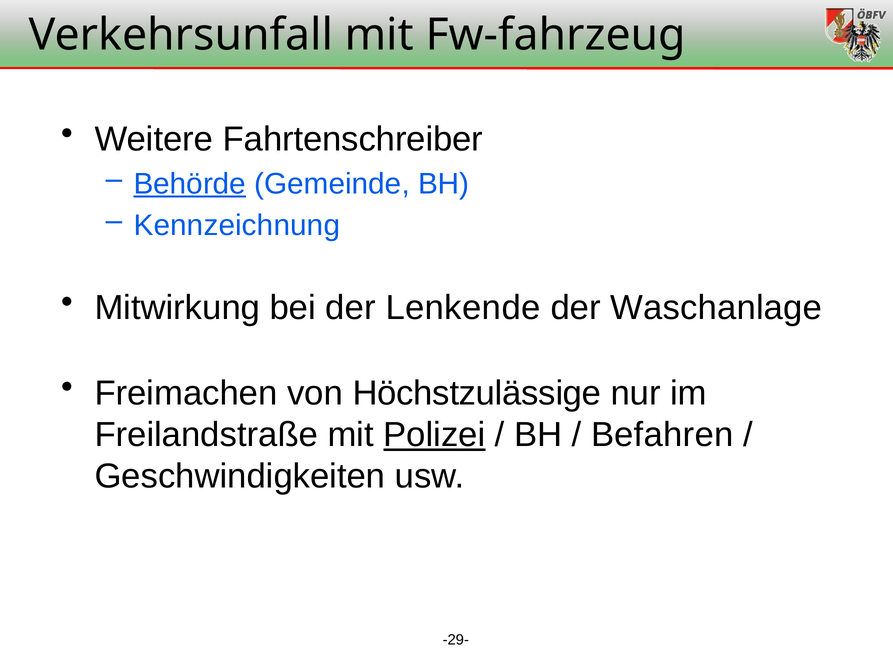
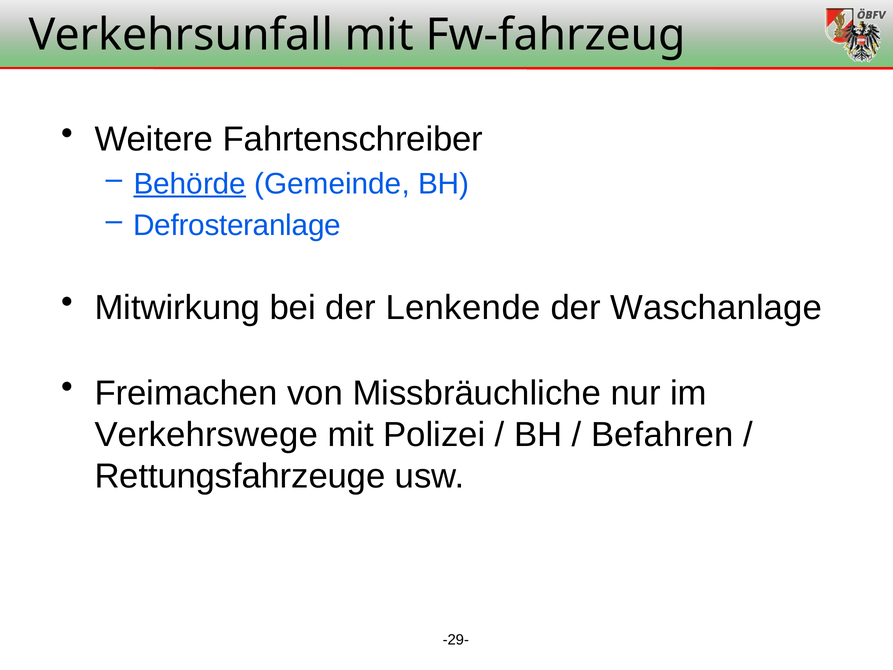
Kennzeichnung: Kennzeichnung -> Defrosteranlage
Höchstzulässige: Höchstzulässige -> Missbräuchliche
Freilandstraße: Freilandstraße -> Verkehrswege
Polizei underline: present -> none
Geschwindigkeiten: Geschwindigkeiten -> Rettungsfahrzeuge
